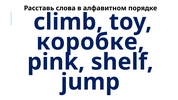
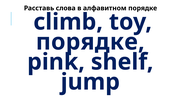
коробке at (90, 42): коробке -> порядке
